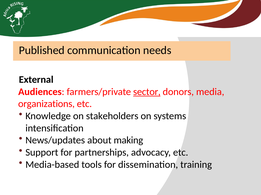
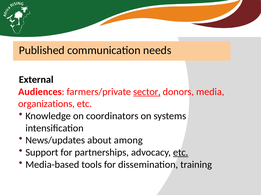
stakeholders: stakeholders -> coordinators
making: making -> among
etc at (181, 153) underline: none -> present
